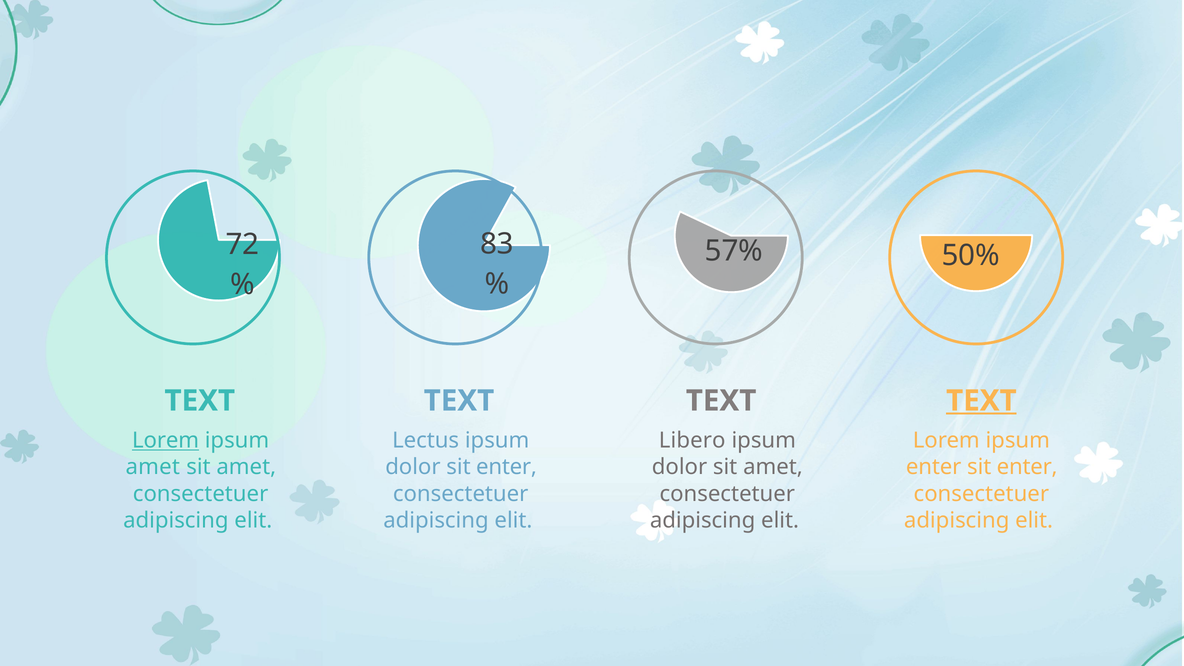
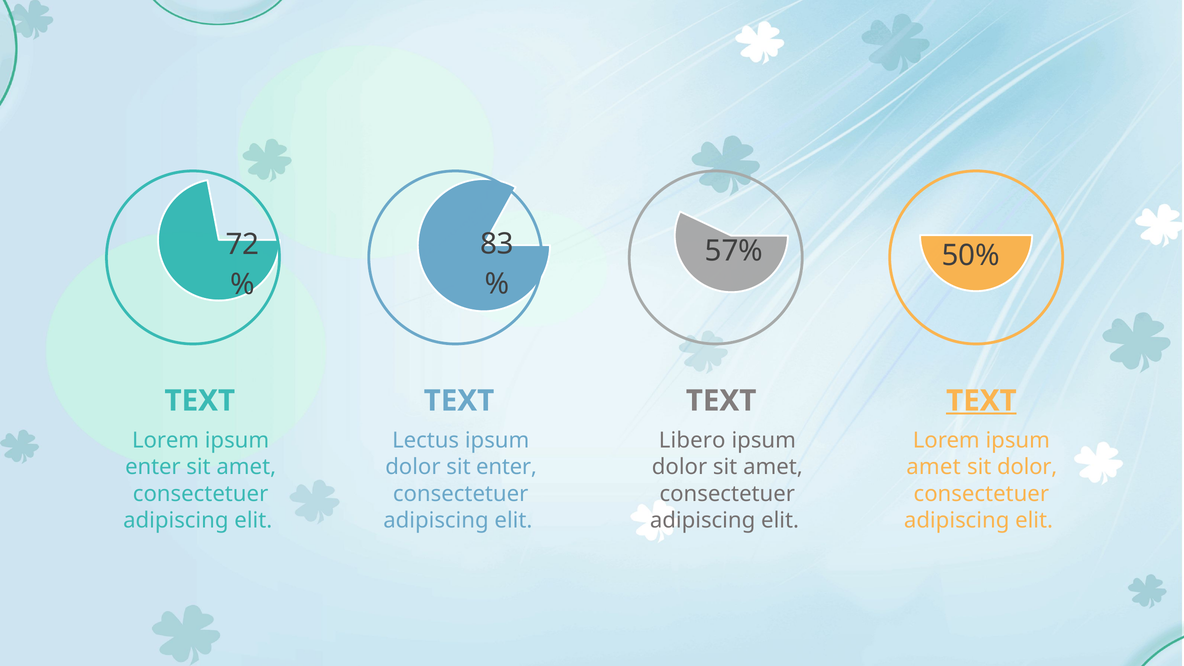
Lorem at (166, 441) underline: present -> none
amet at (153, 467): amet -> enter
enter at (934, 467): enter -> amet
enter at (1027, 467): enter -> dolor
